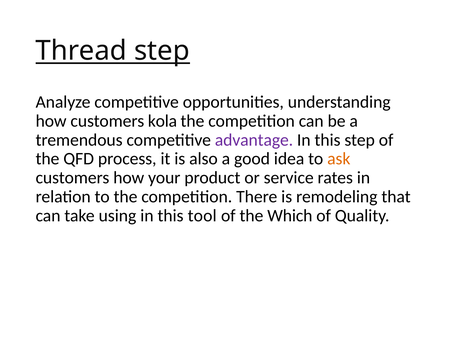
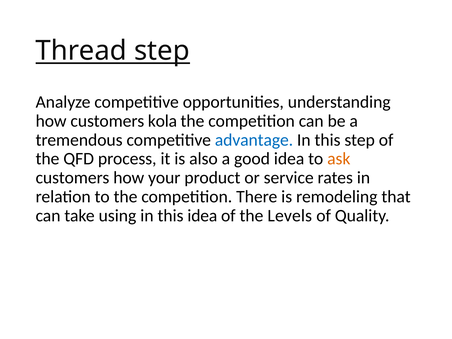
advantage colour: purple -> blue
this tool: tool -> idea
Which: Which -> Levels
